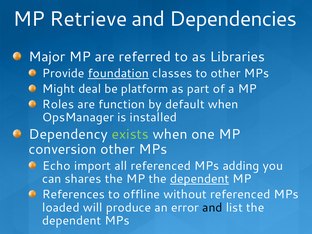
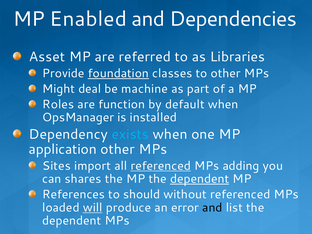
Retrieve: Retrieve -> Enabled
Major: Major -> Asset
platform: platform -> machine
exists colour: light green -> light blue
conversion: conversion -> application
Echo: Echo -> Sites
referenced at (161, 166) underline: none -> present
offline: offline -> should
will underline: none -> present
